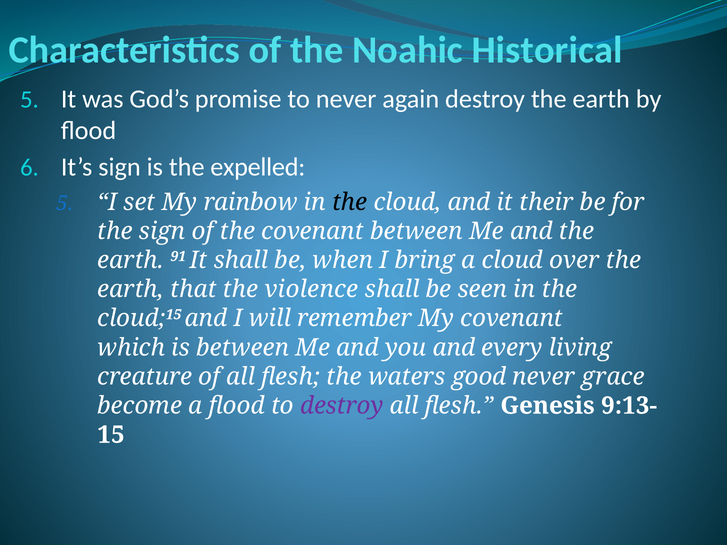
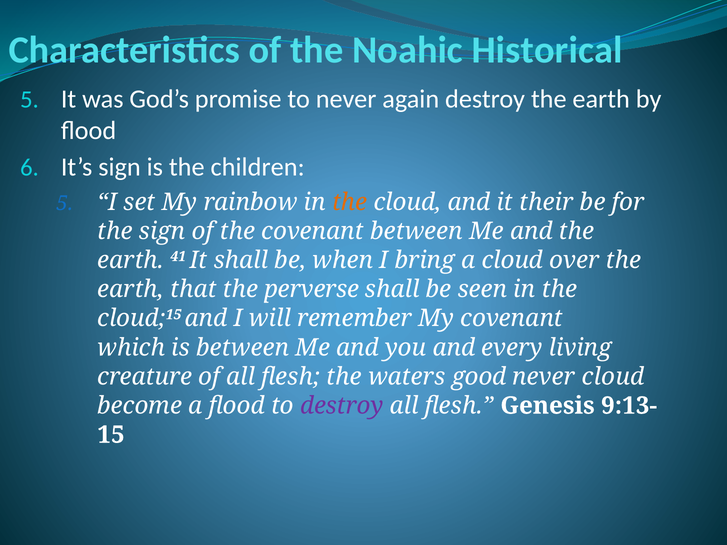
expelled: expelled -> children
the at (350, 202) colour: black -> orange
91: 91 -> 41
violence: violence -> perverse
never grace: grace -> cloud
